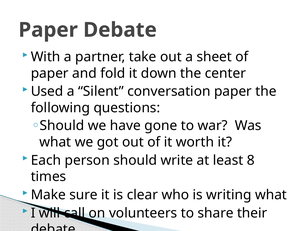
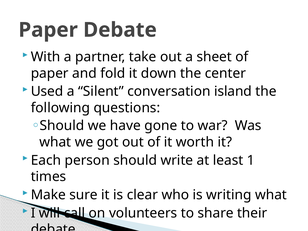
conversation paper: paper -> island
8: 8 -> 1
